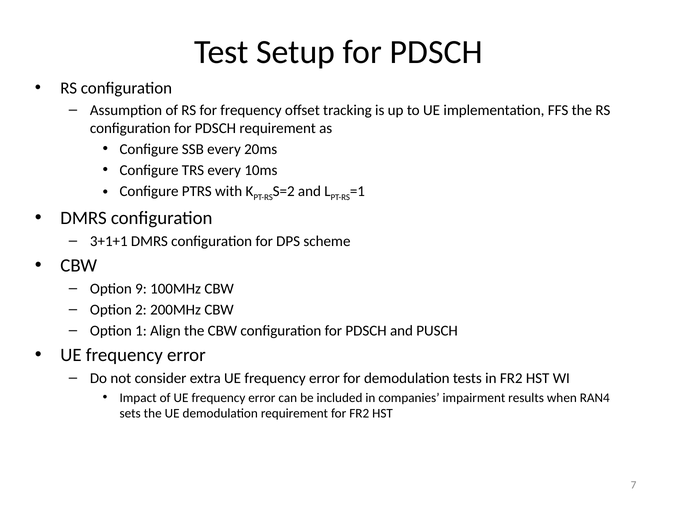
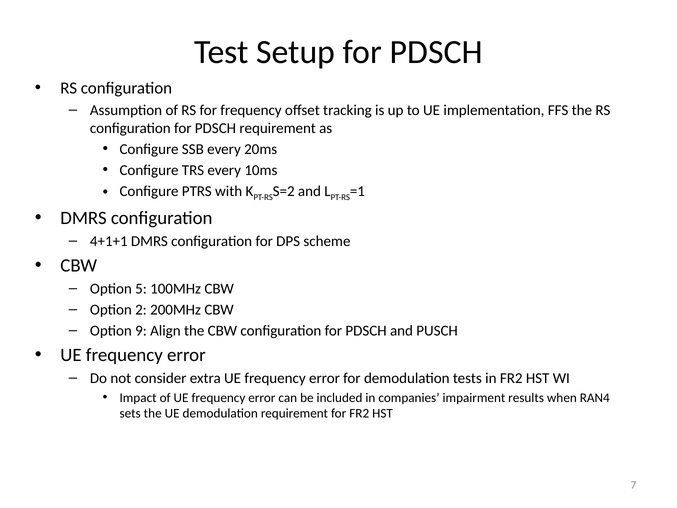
3+1+1: 3+1+1 -> 4+1+1
9: 9 -> 5
1: 1 -> 9
